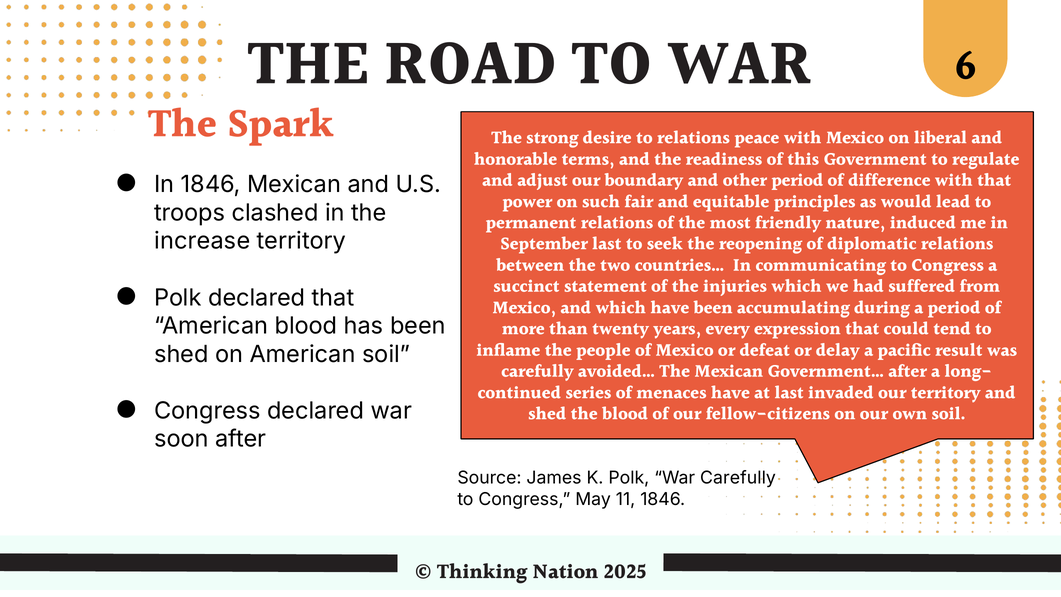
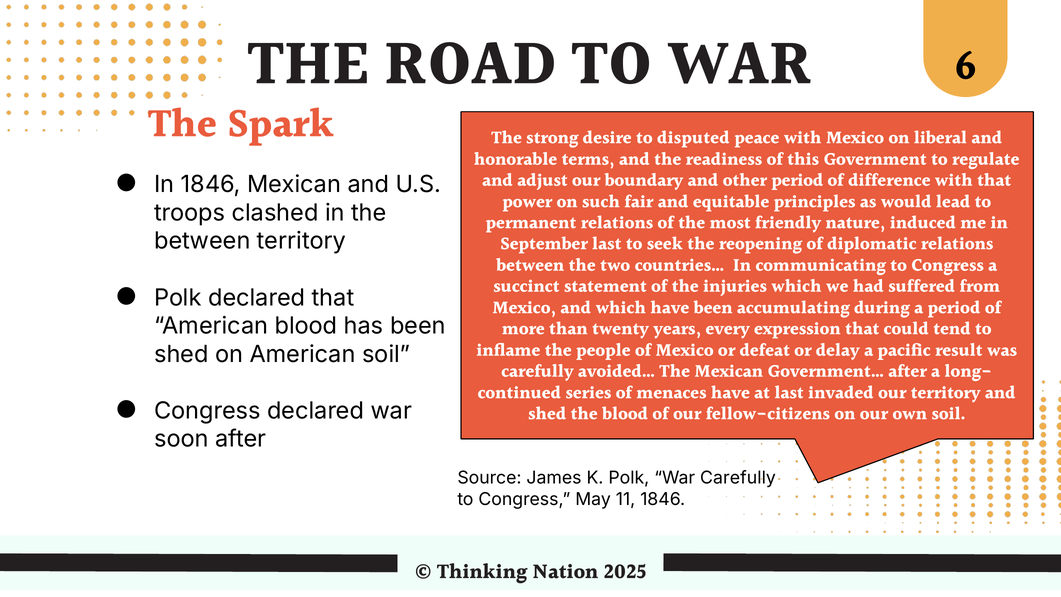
to relations: relations -> disputed
increase at (202, 241): increase -> between
